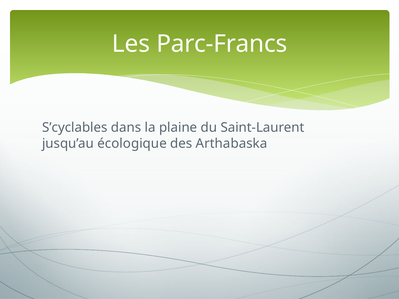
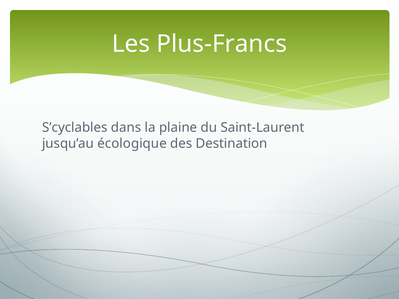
Parc-Francs: Parc-Francs -> Plus-Francs
Arthabaska: Arthabaska -> Destination
